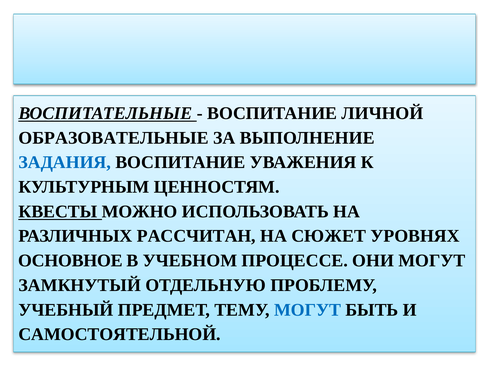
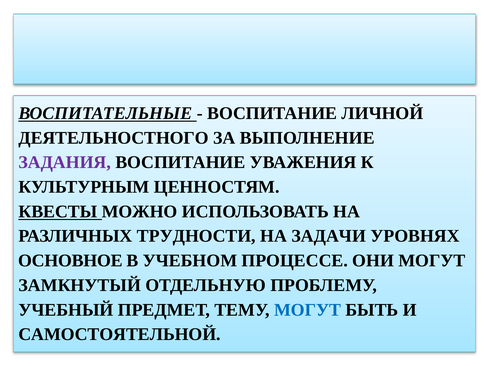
ОБРАЗОВАТЕЛЬНЫЕ: ОБРАЗОВАТЕЛЬНЫЕ -> ДЕЯТЕЛЬНОСТНОГО
ЗАДАНИЯ colour: blue -> purple
РАССЧИТАН: РАССЧИТАН -> ТРУДНОСТИ
СЮЖЕТ: СЮЖЕТ -> ЗАДАЧИ
